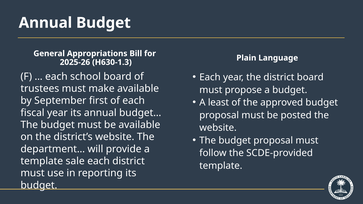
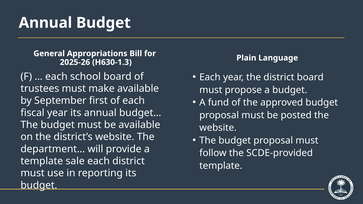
least: least -> fund
